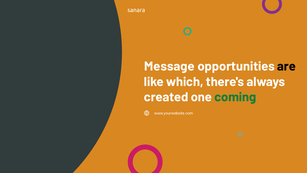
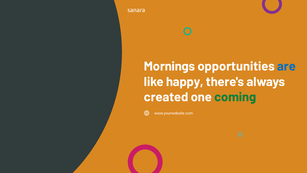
Message: Message -> Mornings
are colour: black -> blue
which: which -> happy
